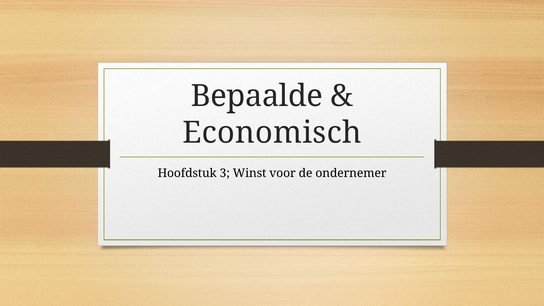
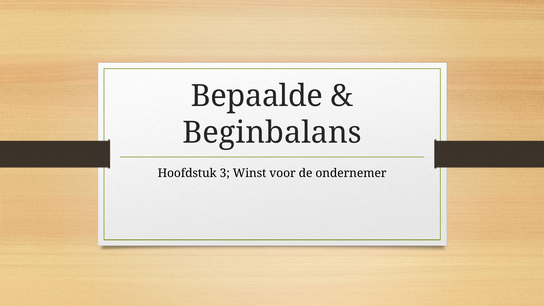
Economisch: Economisch -> Beginbalans
